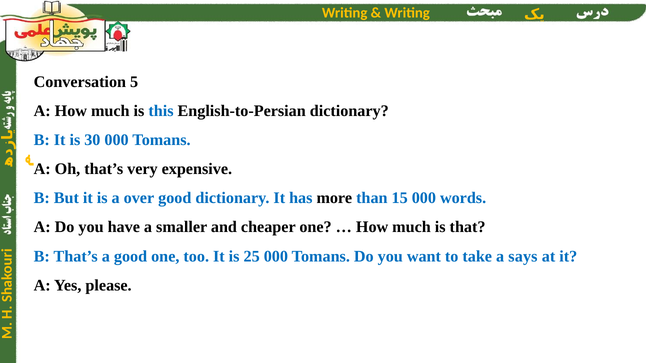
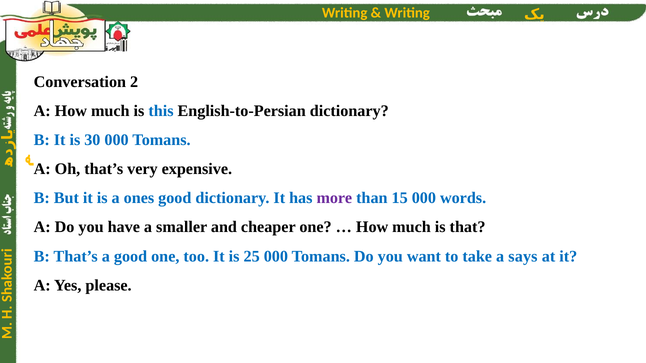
5: 5 -> 2
over: over -> ones
more colour: black -> purple
